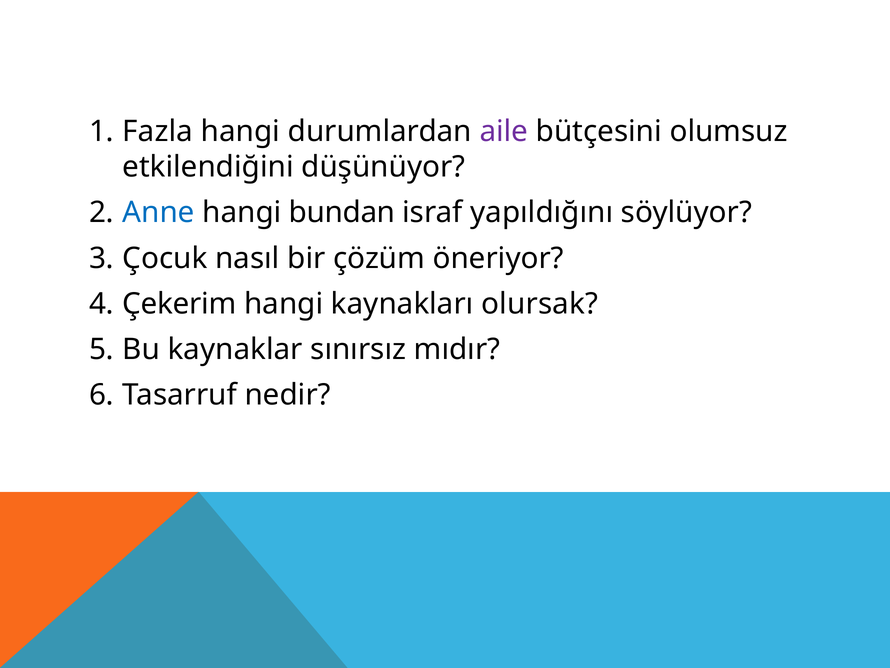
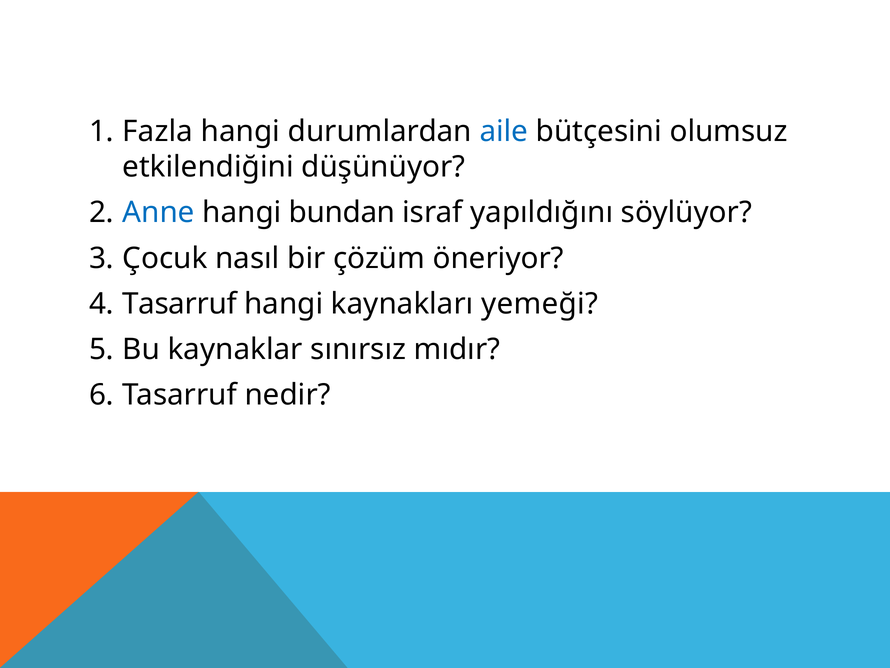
aile colour: purple -> blue
Çekerim at (180, 303): Çekerim -> Tasarruf
olursak: olursak -> yemeği
